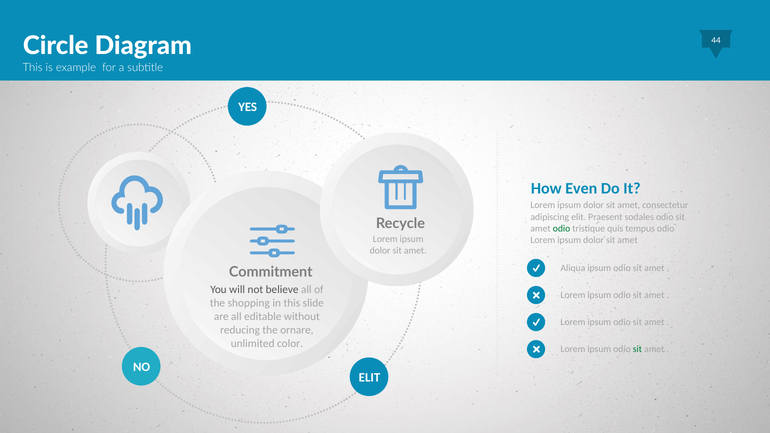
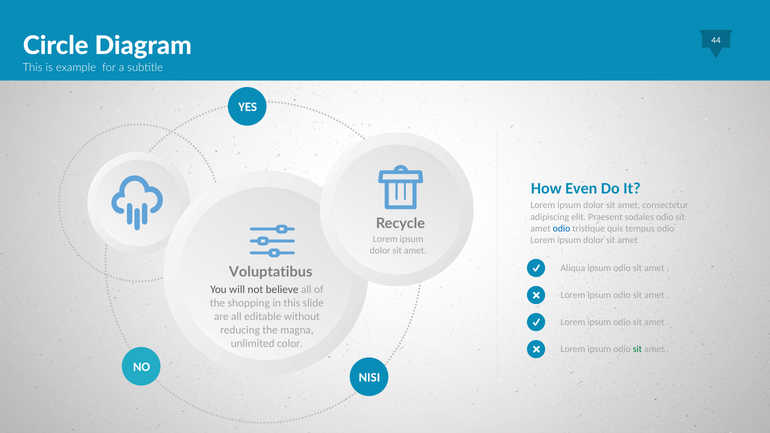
odio at (562, 228) colour: green -> blue
Commitment: Commitment -> Voluptatibus
ornare: ornare -> magna
ELIT at (369, 378): ELIT -> NISI
